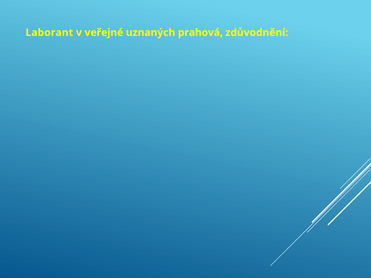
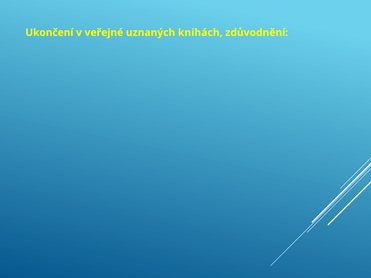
Laborant: Laborant -> Ukončení
prahová: prahová -> knihách
